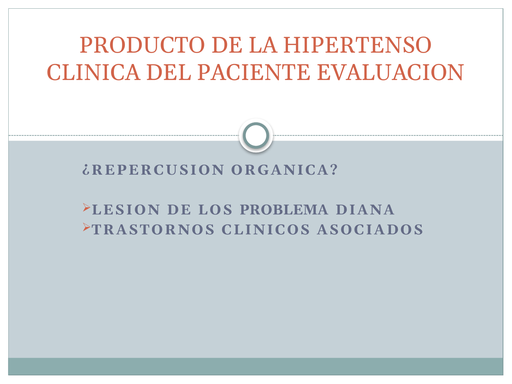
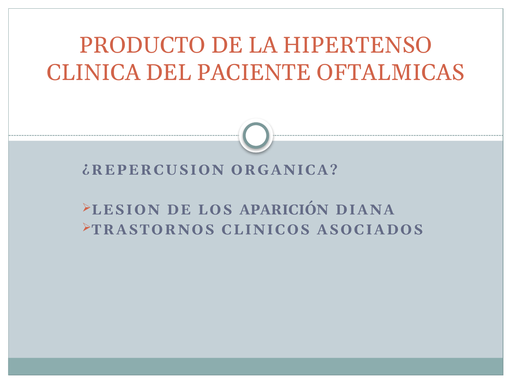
EVALUACION: EVALUACION -> OFTALMICAS
PROBLEMA: PROBLEMA -> APARICIÓN
